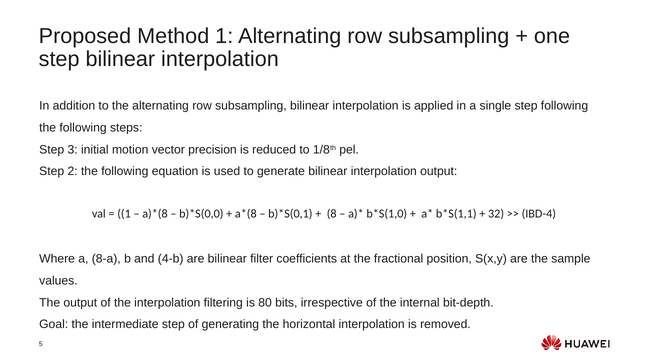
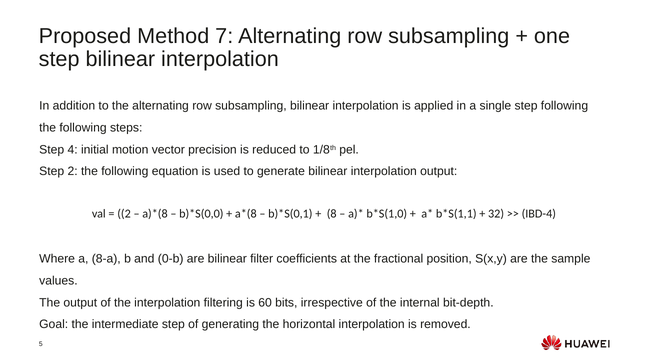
Method 1: 1 -> 7
3: 3 -> 4
1 at (124, 214): 1 -> 2
4-b: 4-b -> 0-b
80: 80 -> 60
